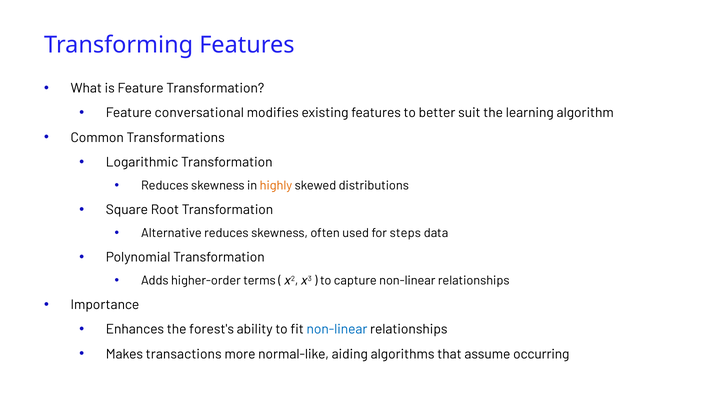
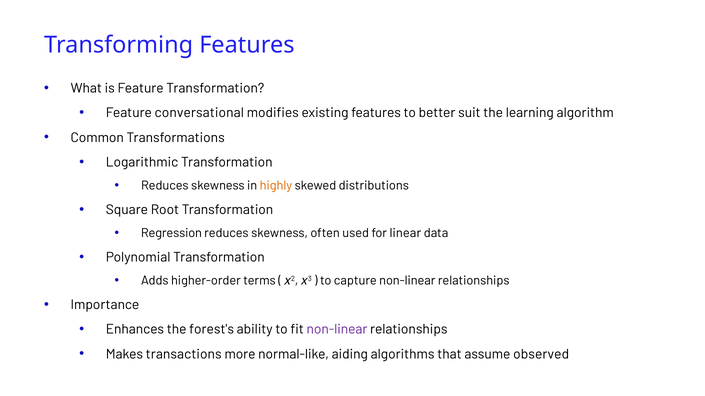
Alternative: Alternative -> Regression
steps: steps -> linear
non-linear at (337, 330) colour: blue -> purple
occurring: occurring -> observed
